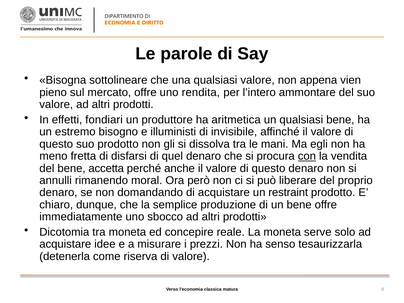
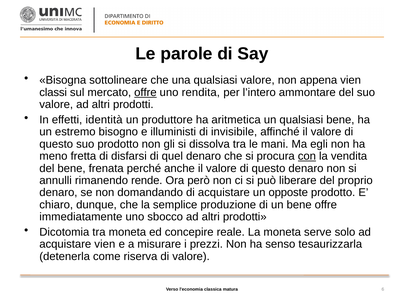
pieno: pieno -> classi
offre at (145, 92) underline: none -> present
fondiari: fondiari -> identità
accetta: accetta -> frenata
moral: moral -> rende
restraint: restraint -> opposte
acquistare idee: idee -> vien
